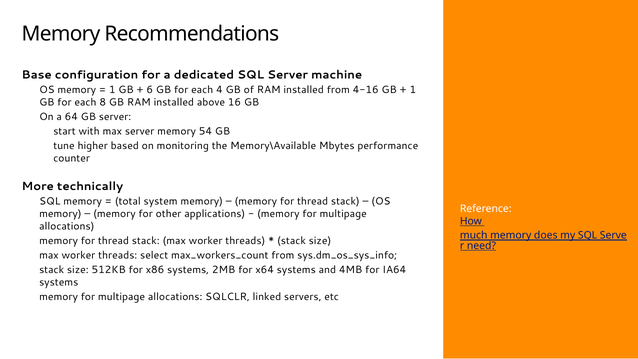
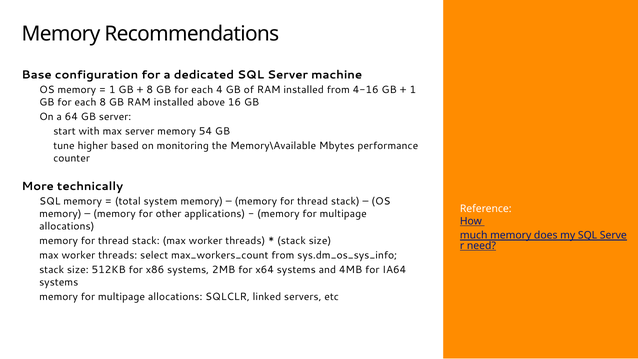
6 at (150, 90): 6 -> 8
